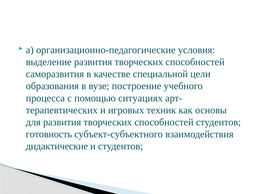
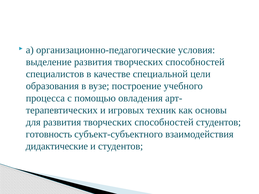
саморазвития: саморазвития -> специалистов
ситуациях: ситуациях -> овладения
